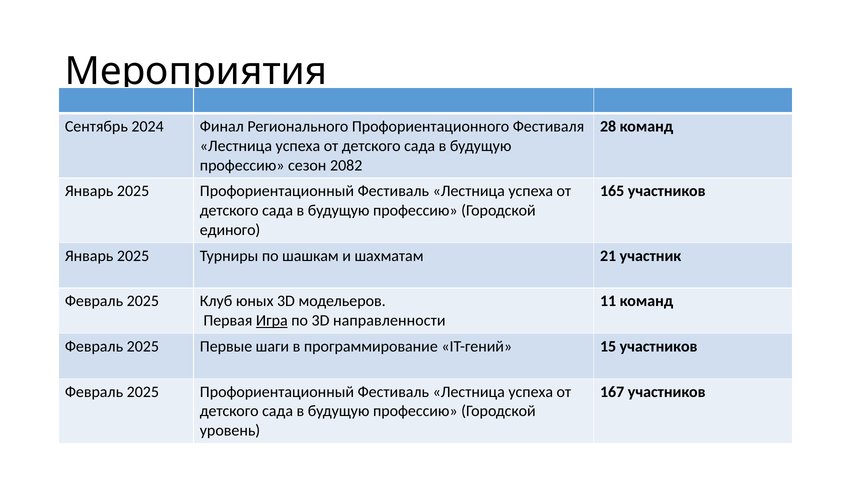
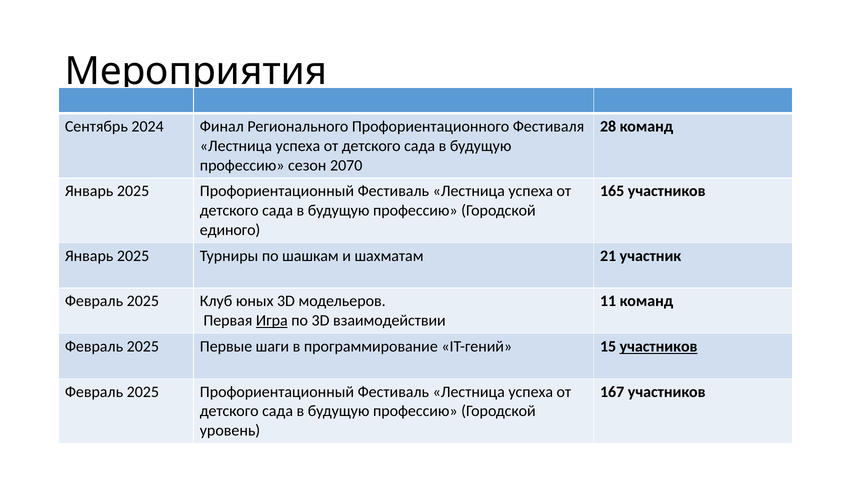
2082: 2082 -> 2070
направленности: направленности -> взаимодействии
участников at (659, 347) underline: none -> present
